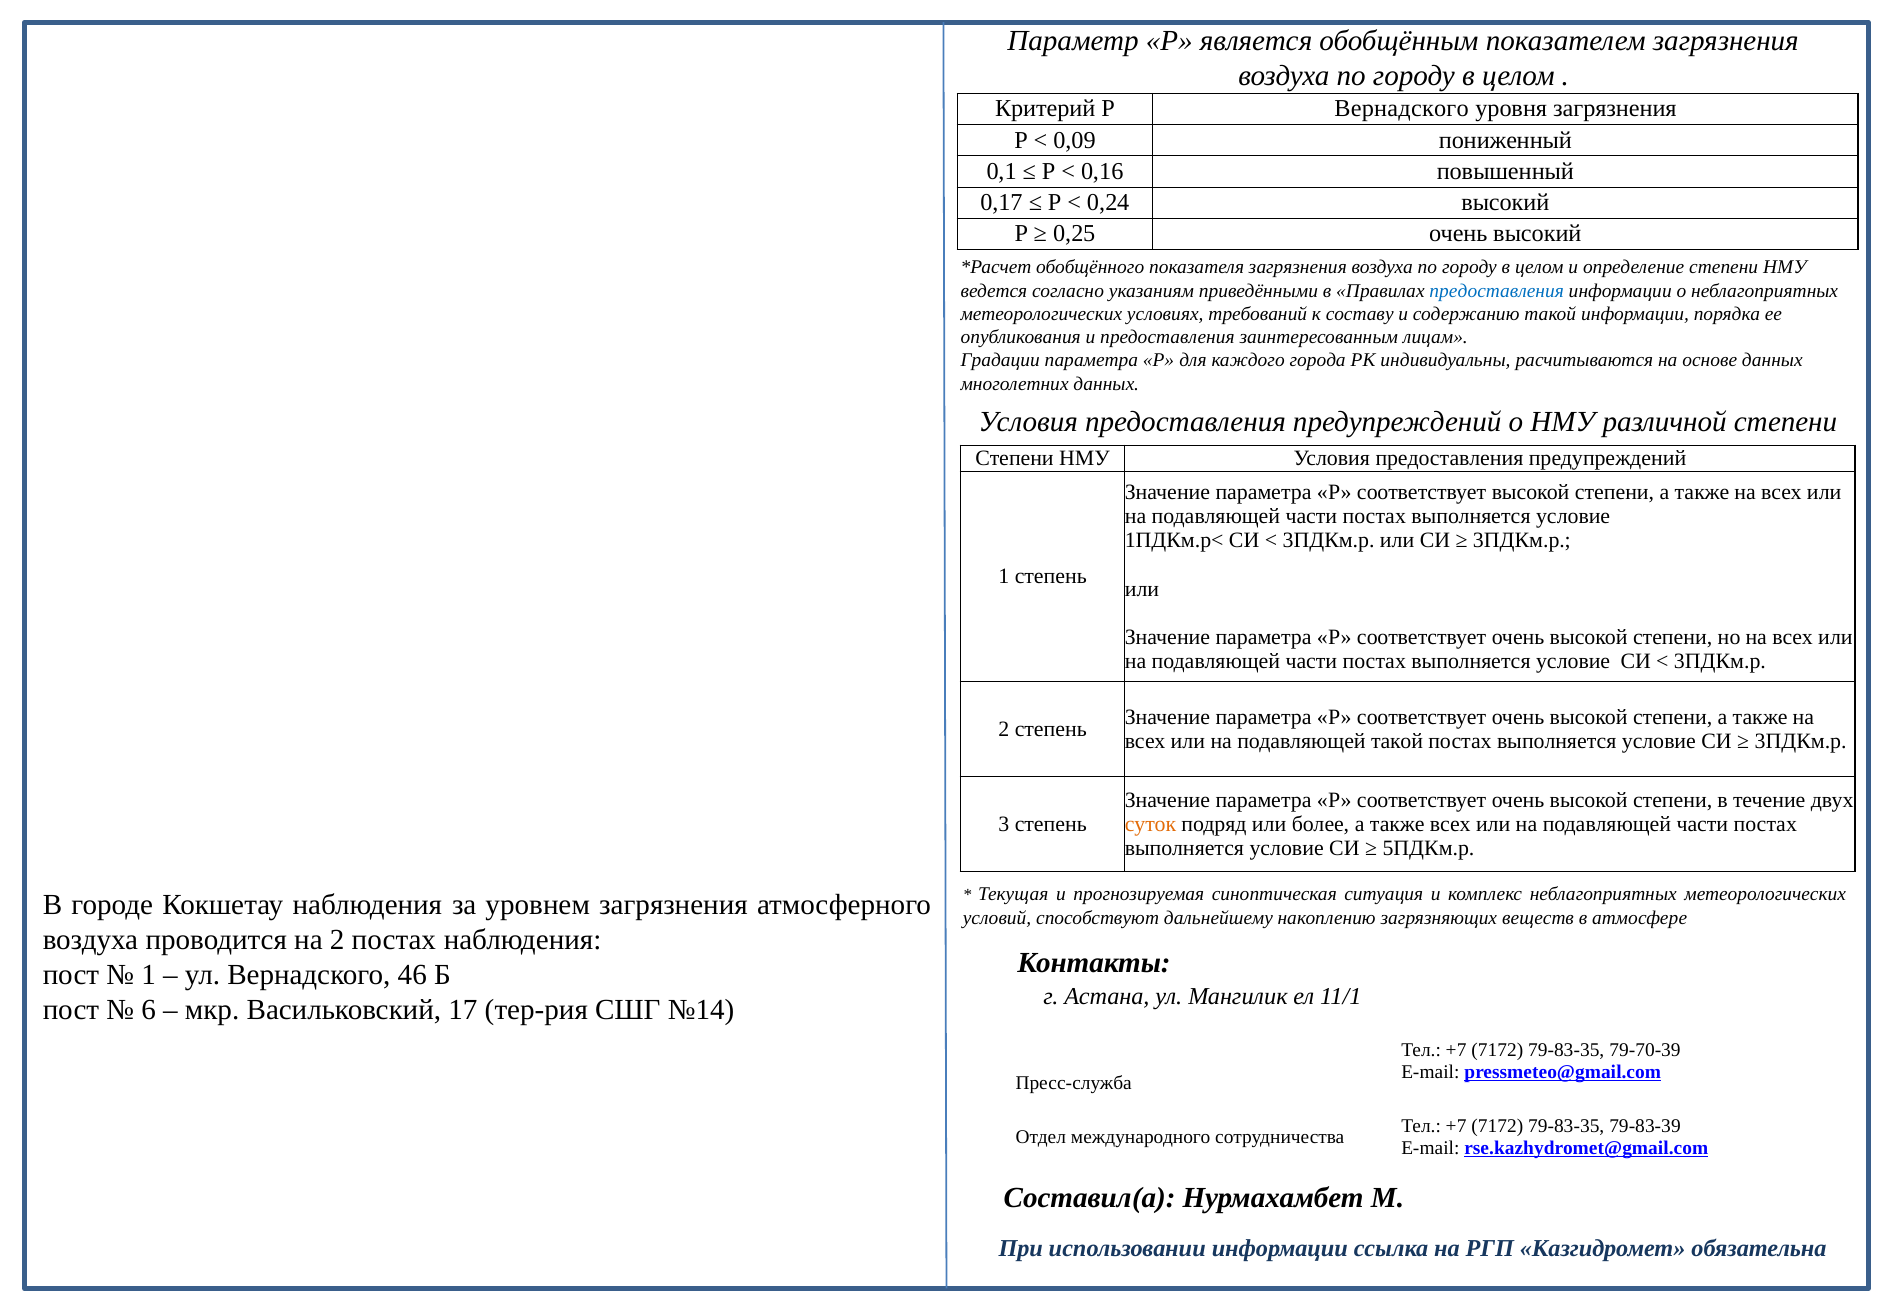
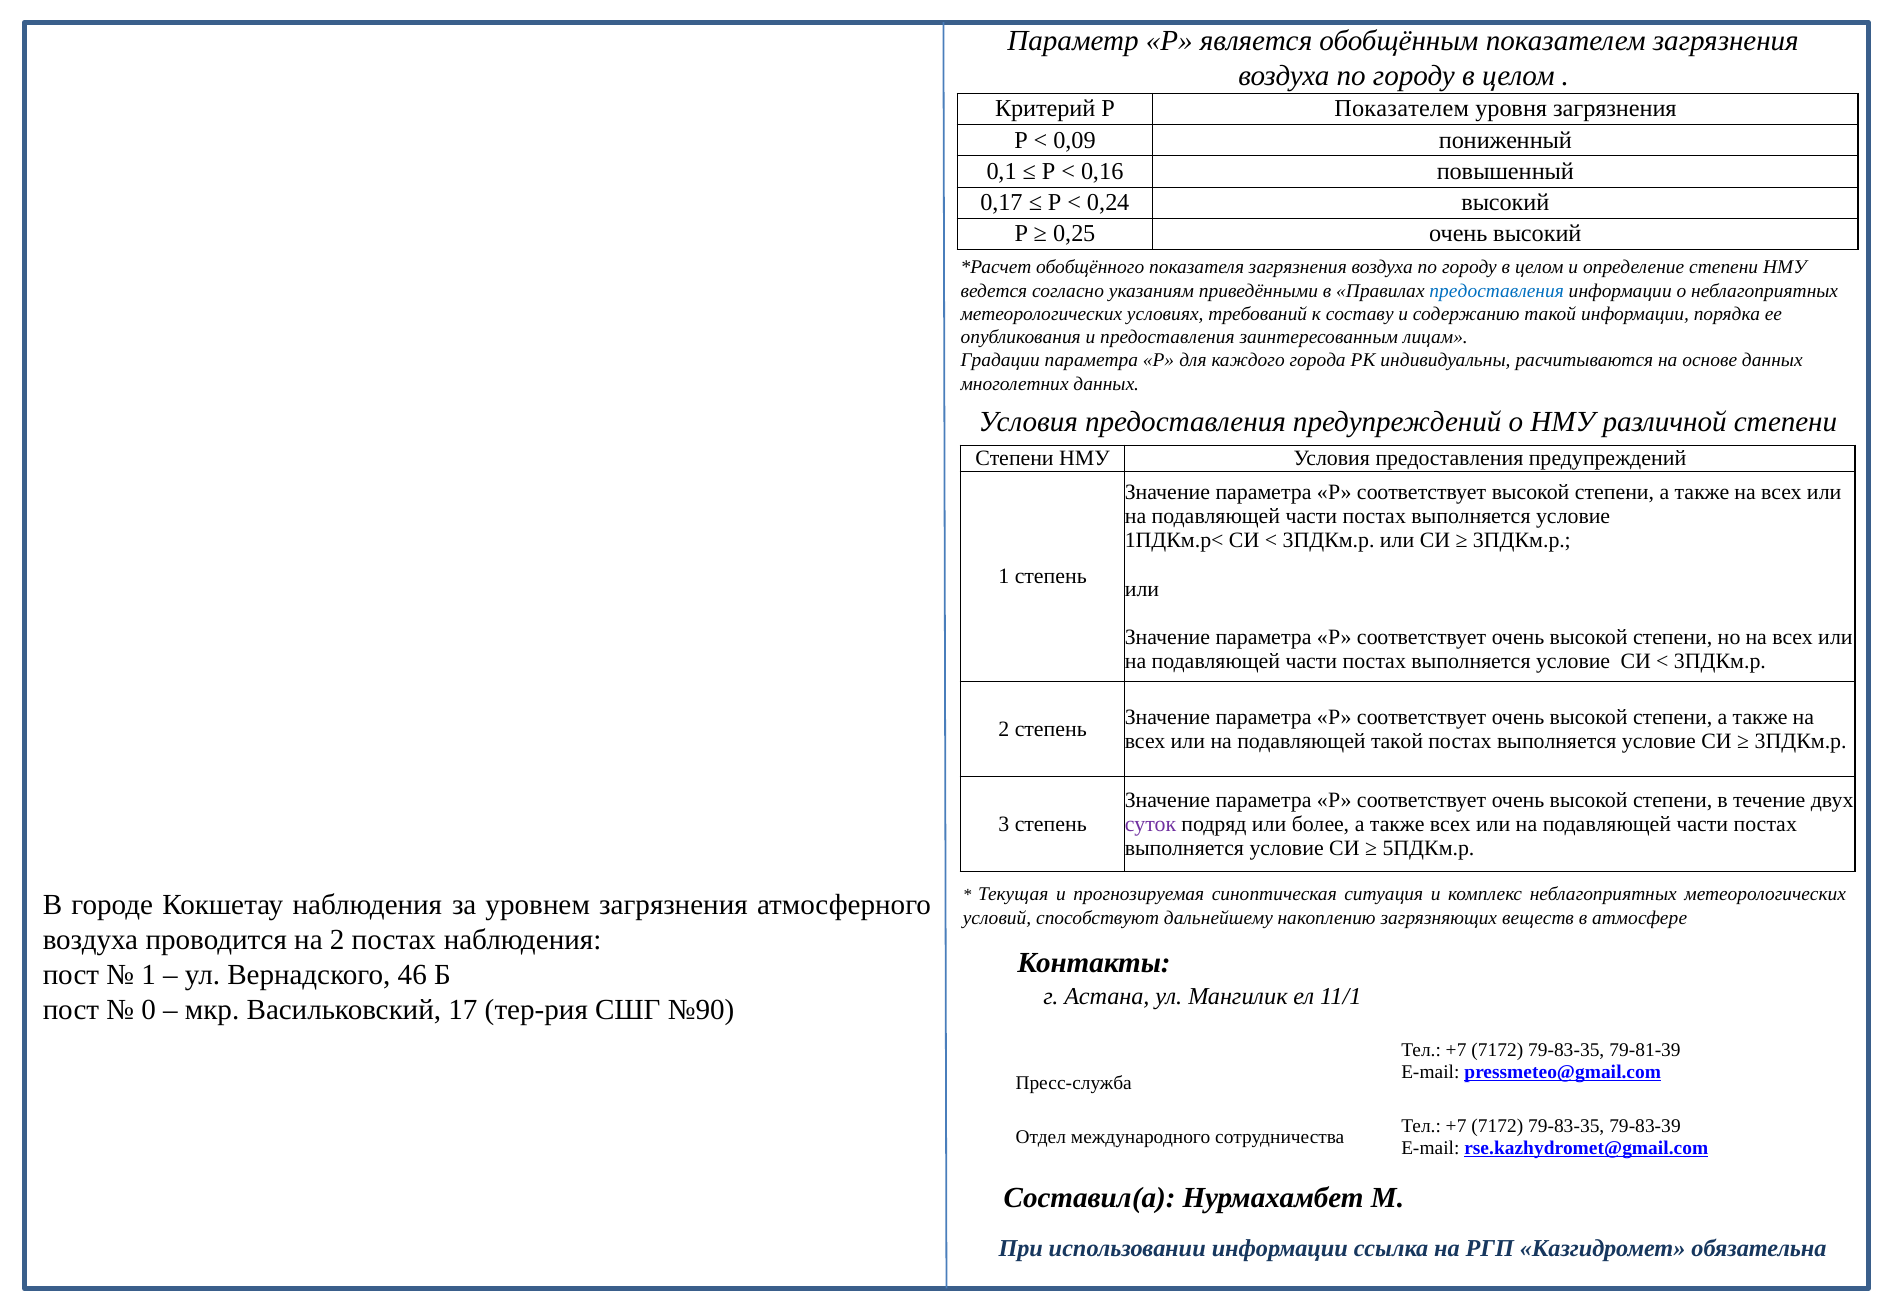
Р Вернадского: Вернадского -> Показателем
суток colour: orange -> purple
6: 6 -> 0
№14: №14 -> №90
79-70-39: 79-70-39 -> 79-81-39
